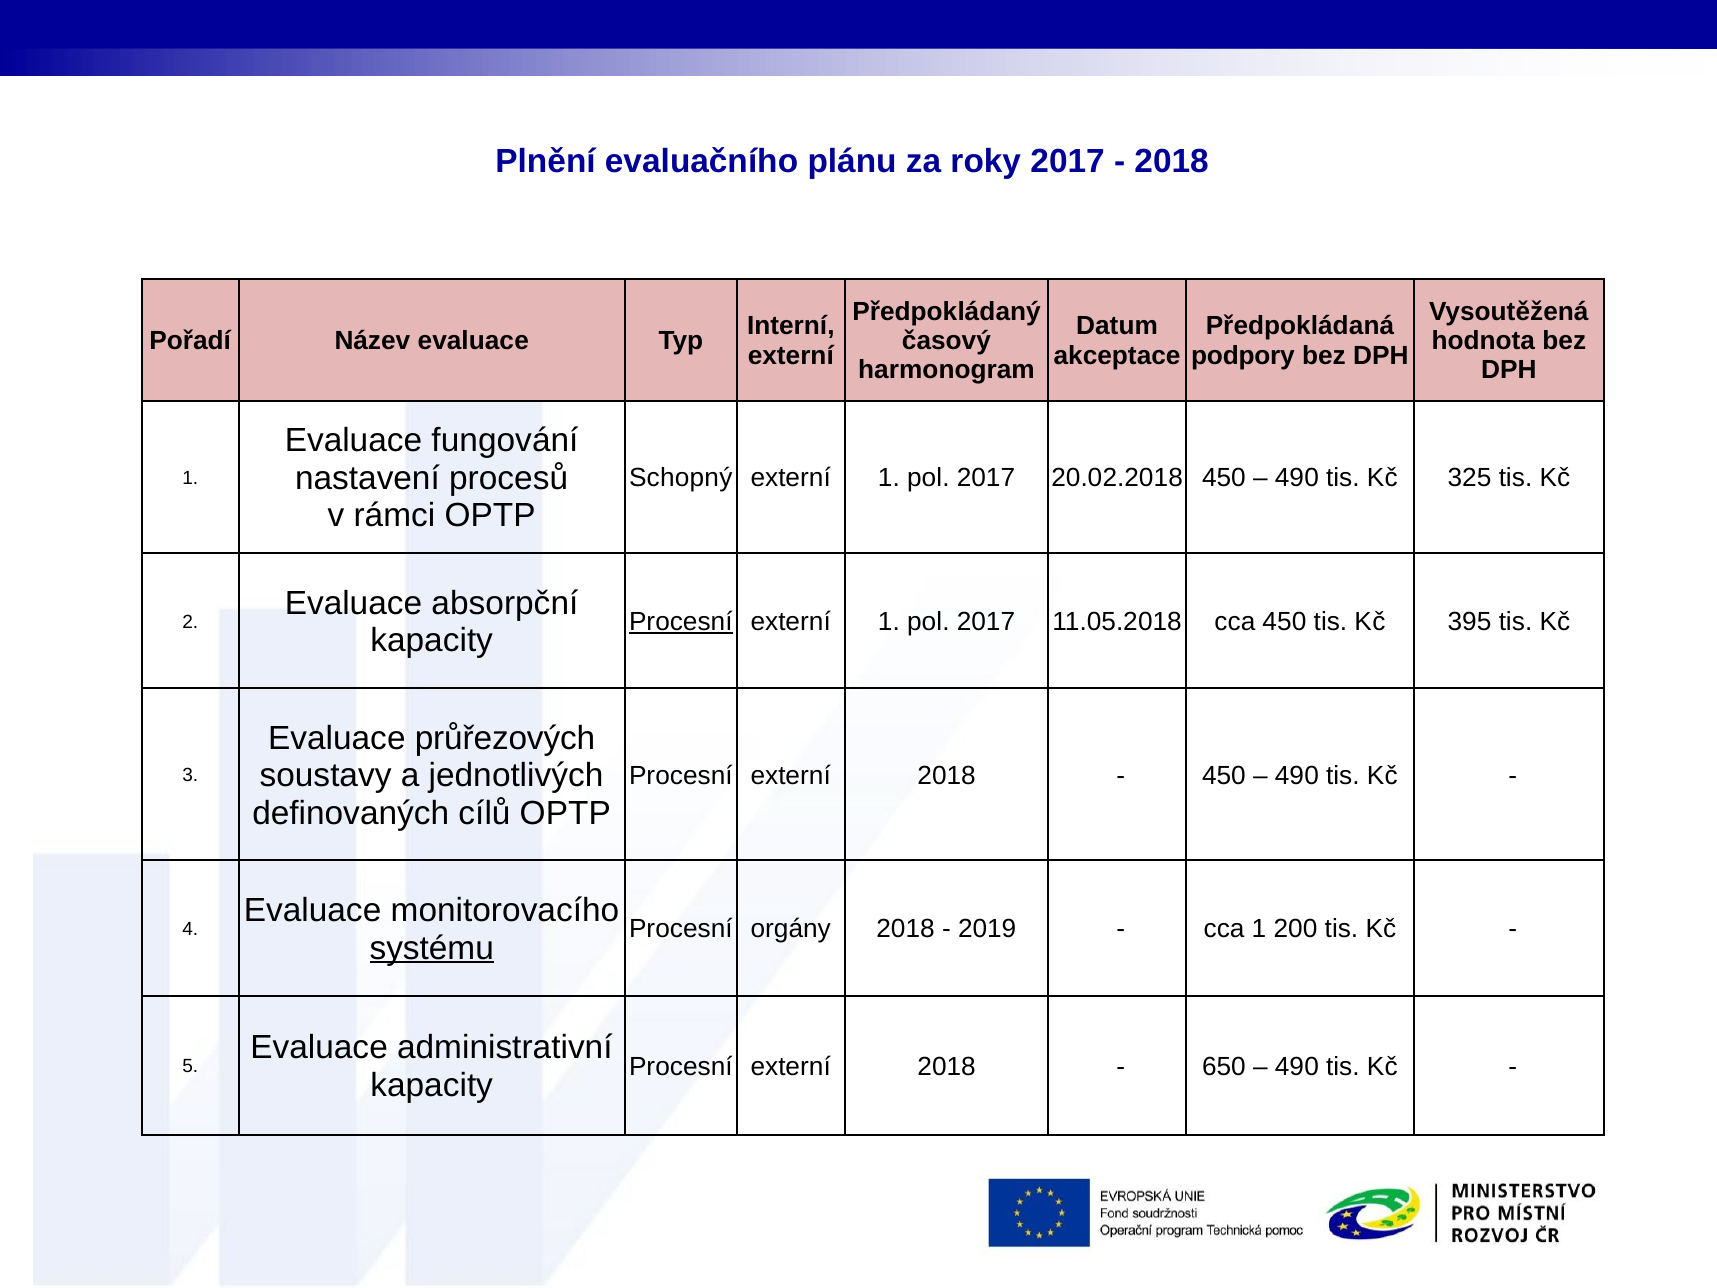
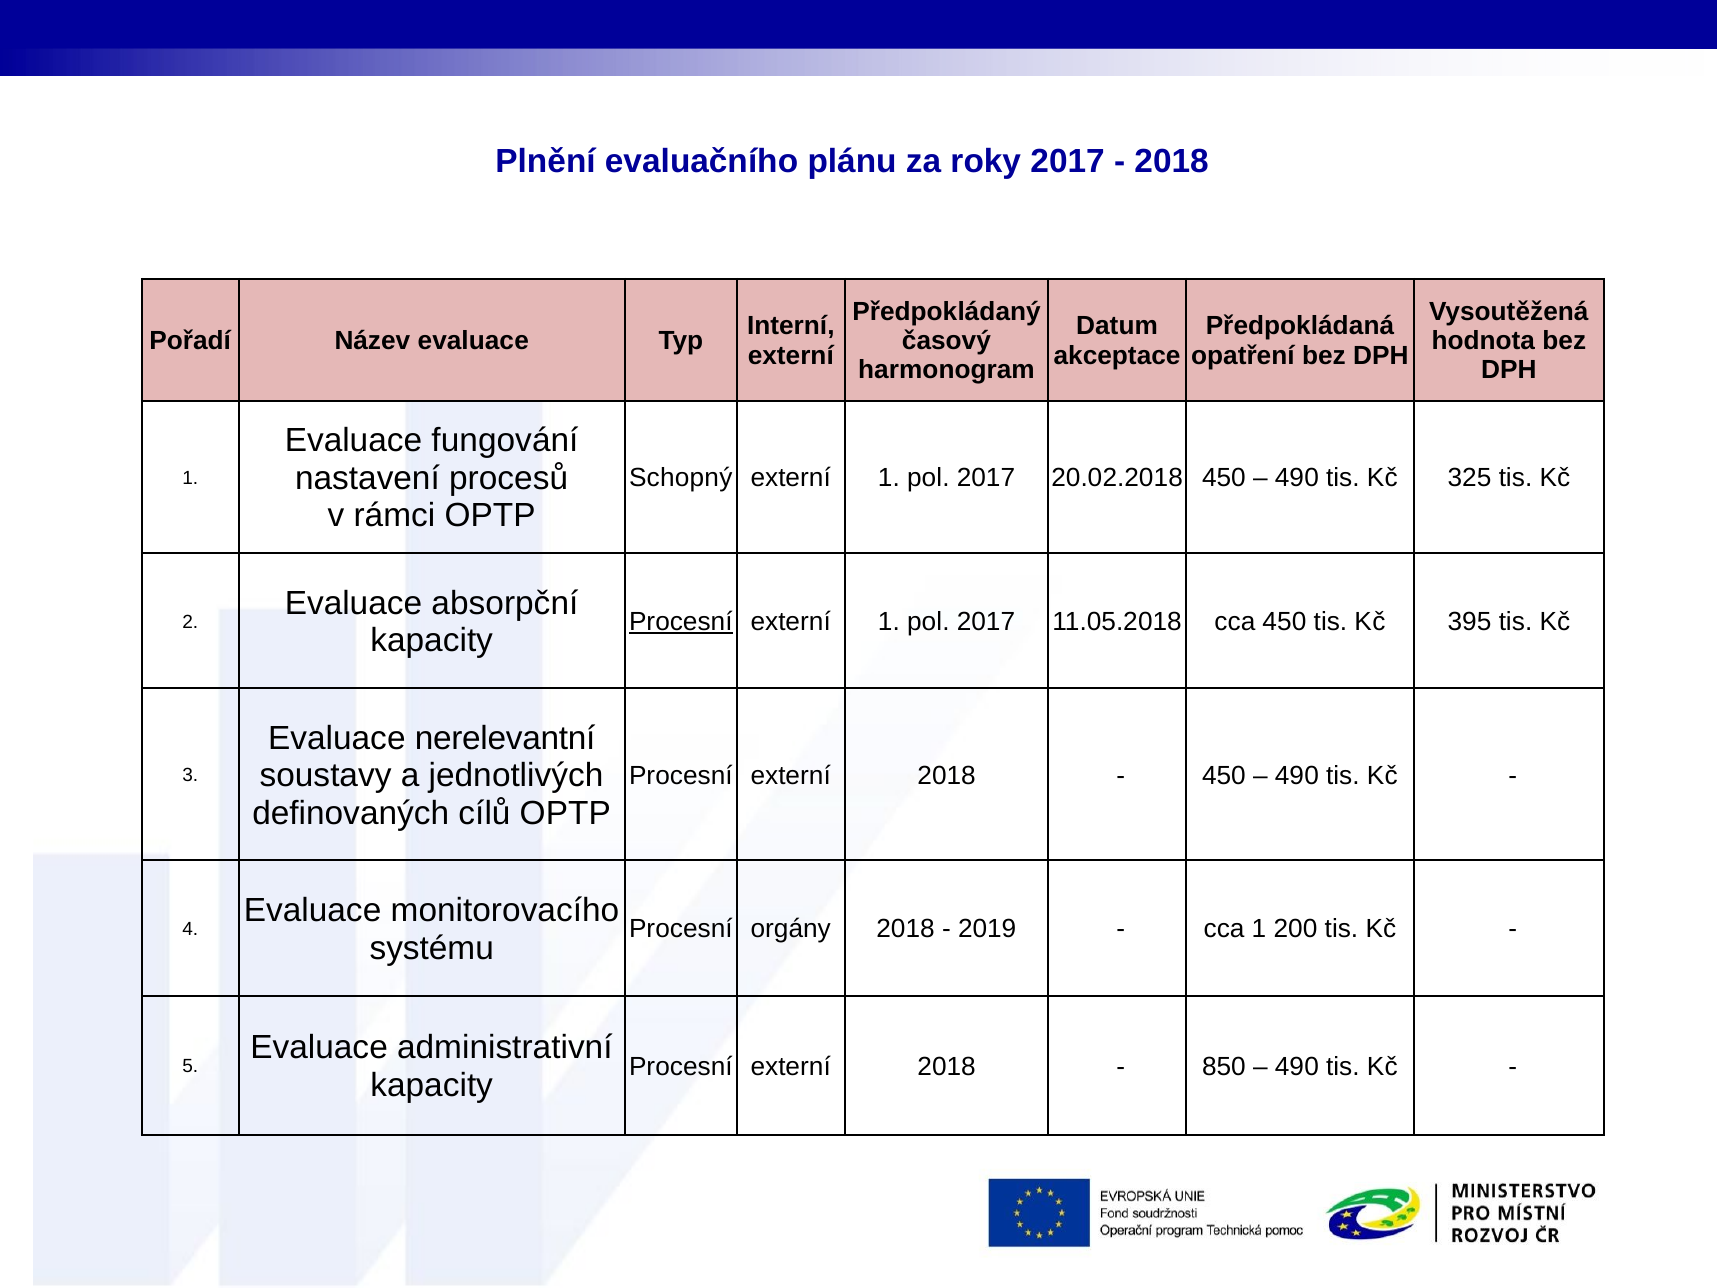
podpory: podpory -> opatření
průřezových: průřezových -> nerelevantní
systému underline: present -> none
650: 650 -> 850
